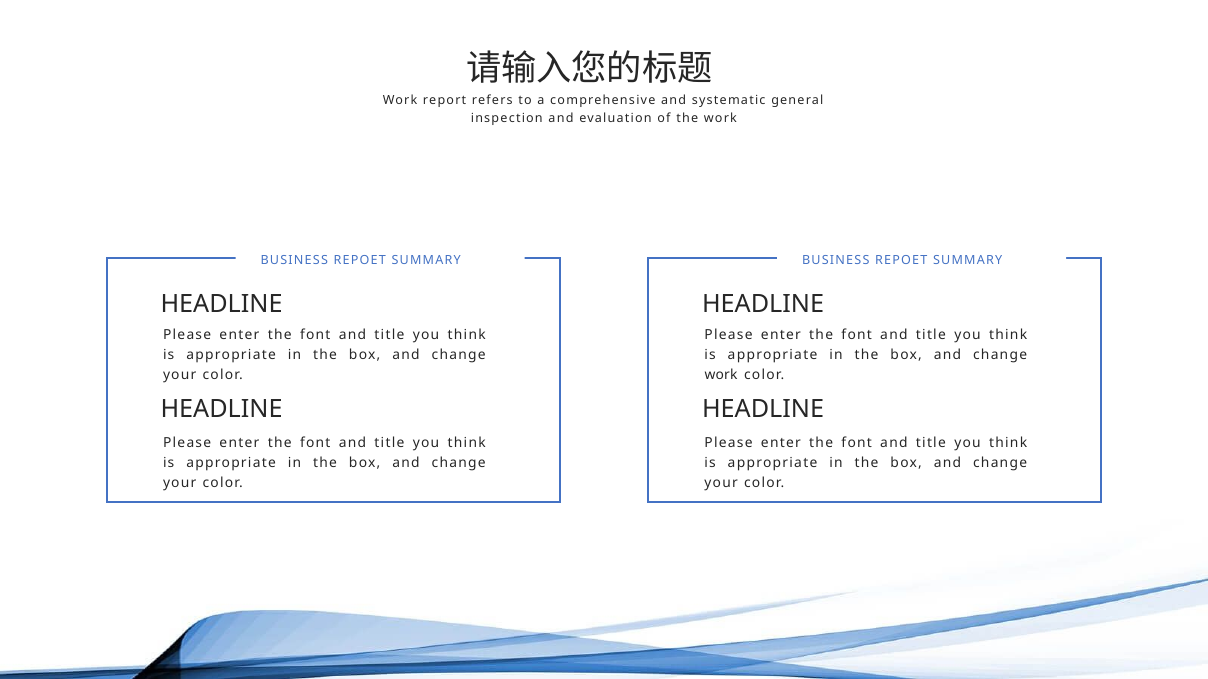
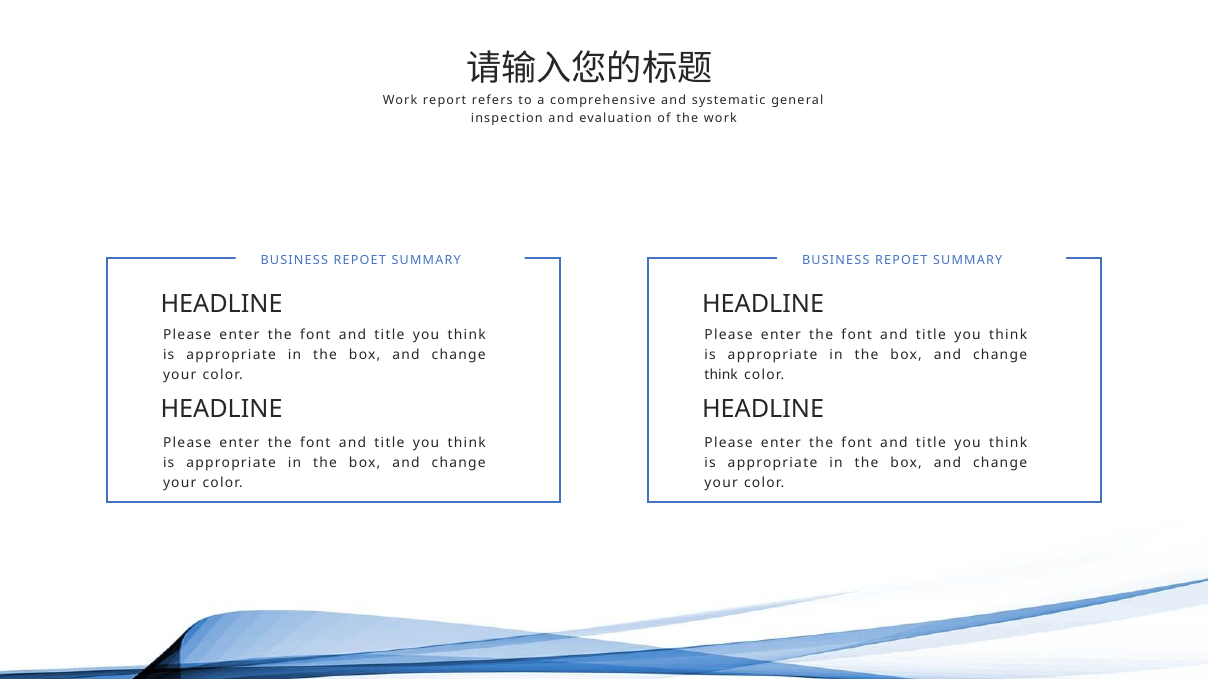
work at (721, 376): work -> think
